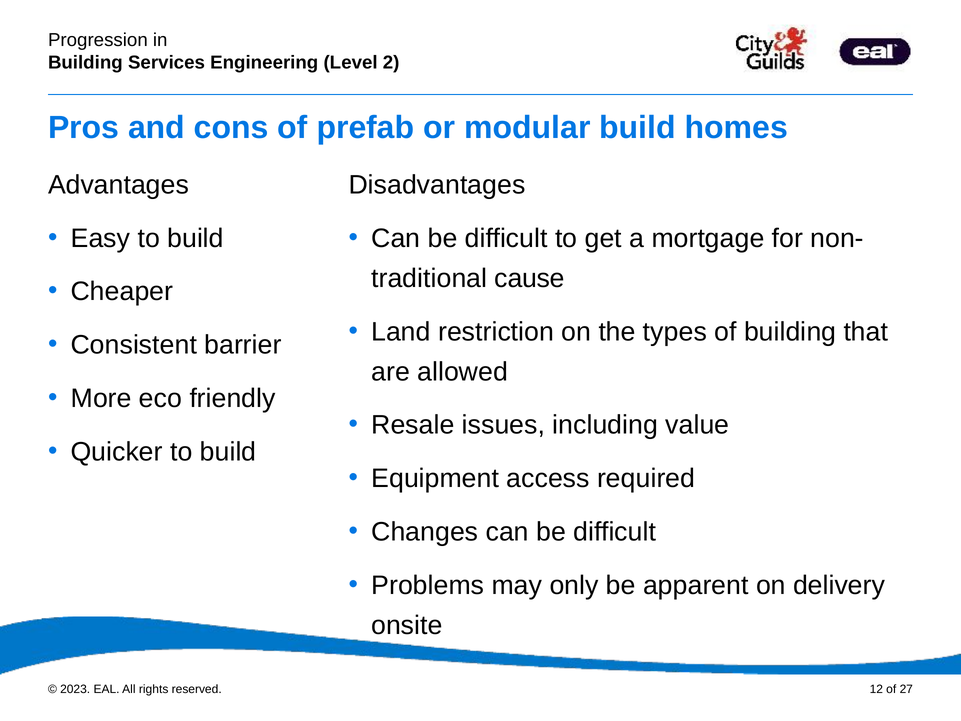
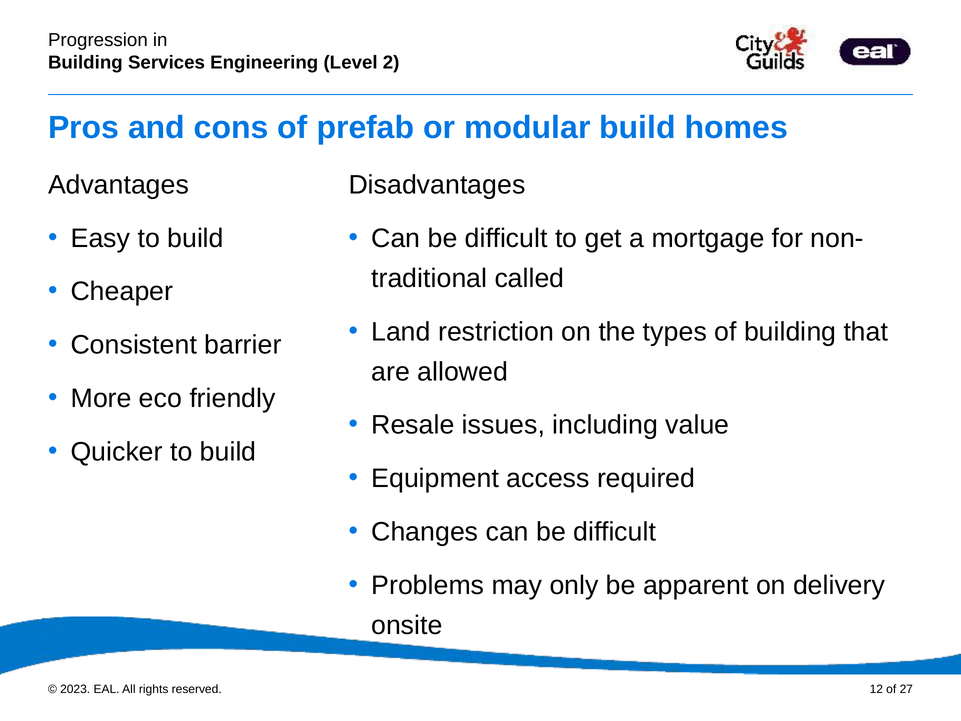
cause: cause -> called
